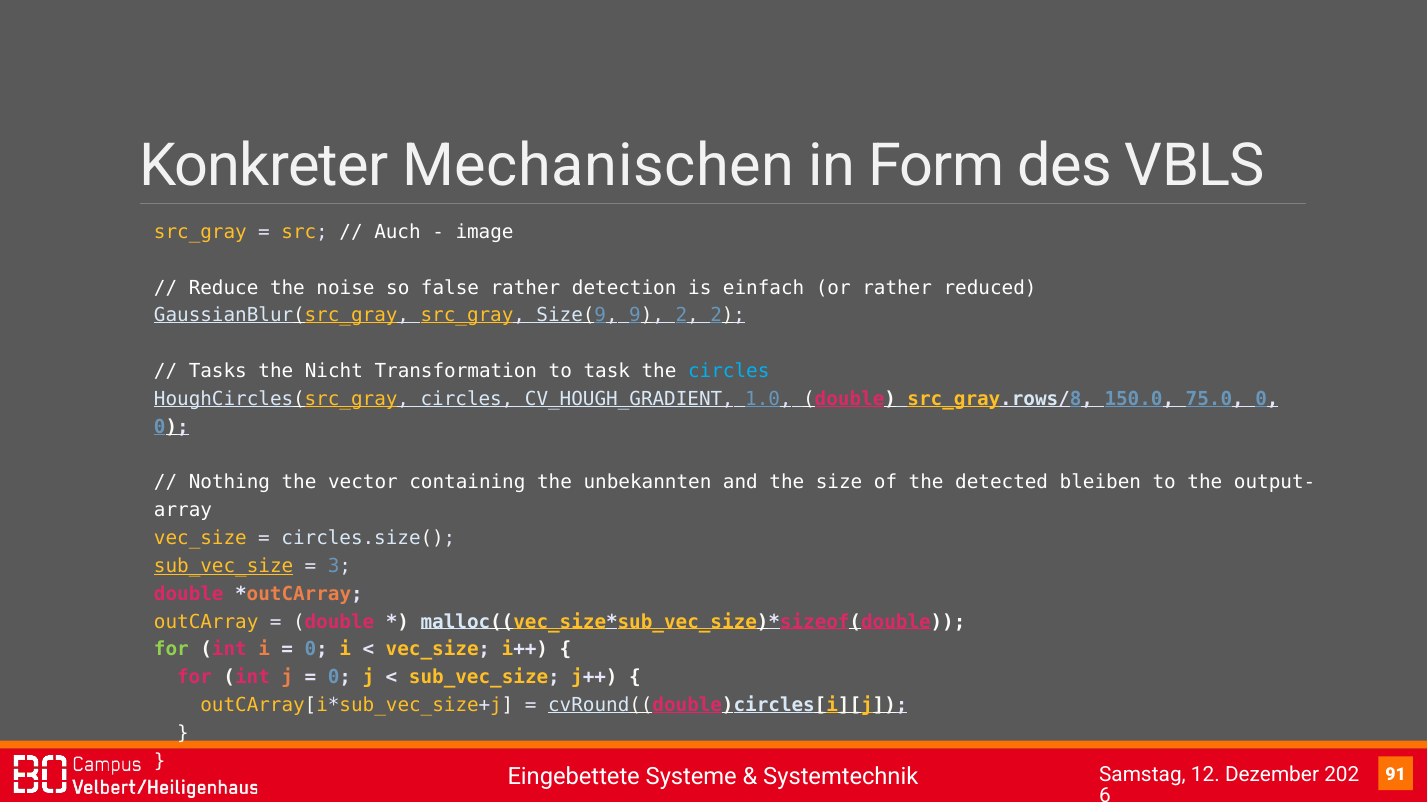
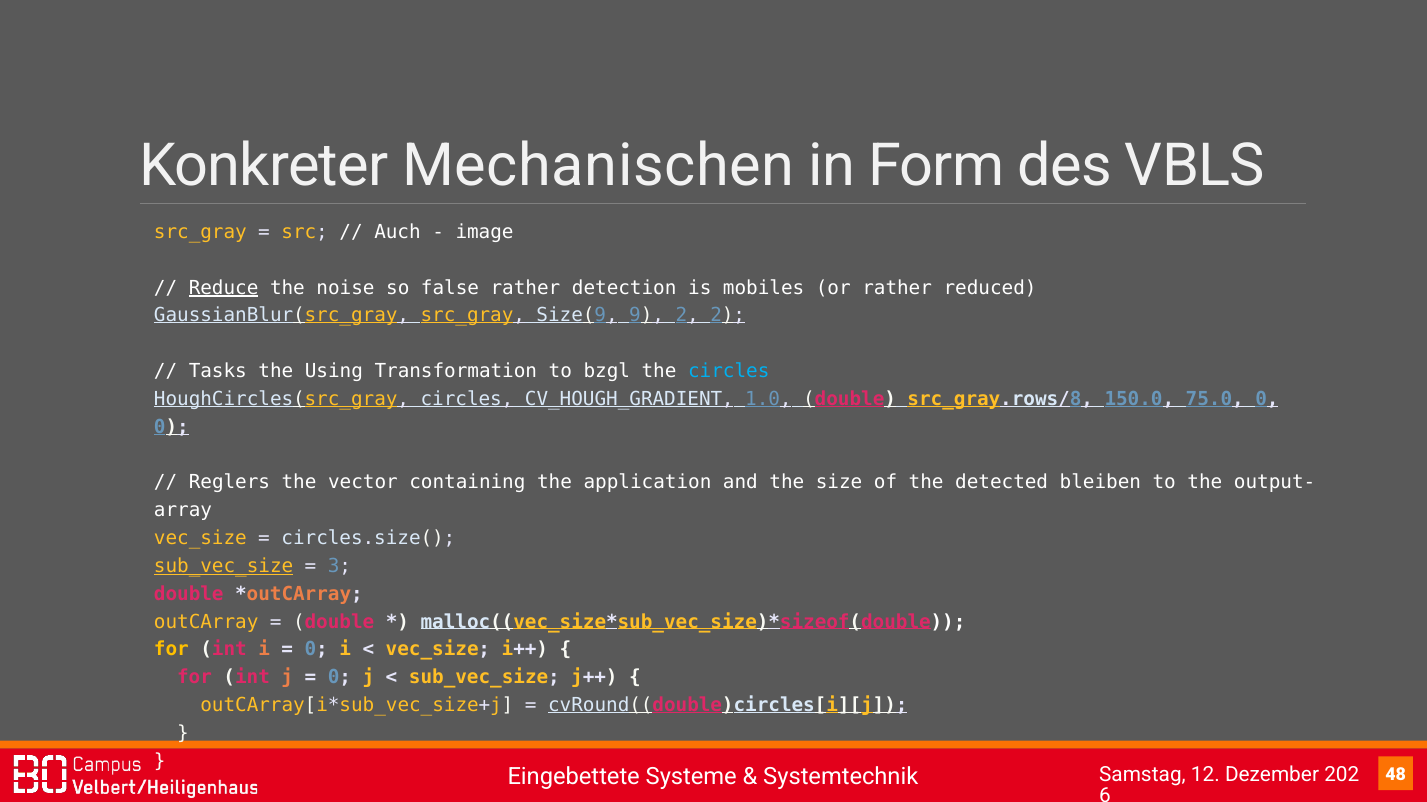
Reduce underline: none -> present
einfach: einfach -> mobiles
Nicht: Nicht -> Using
task: task -> bzgl
Nothing: Nothing -> Reglers
unbekannten: unbekannten -> application
for at (171, 650) colour: light green -> yellow
91: 91 -> 48
